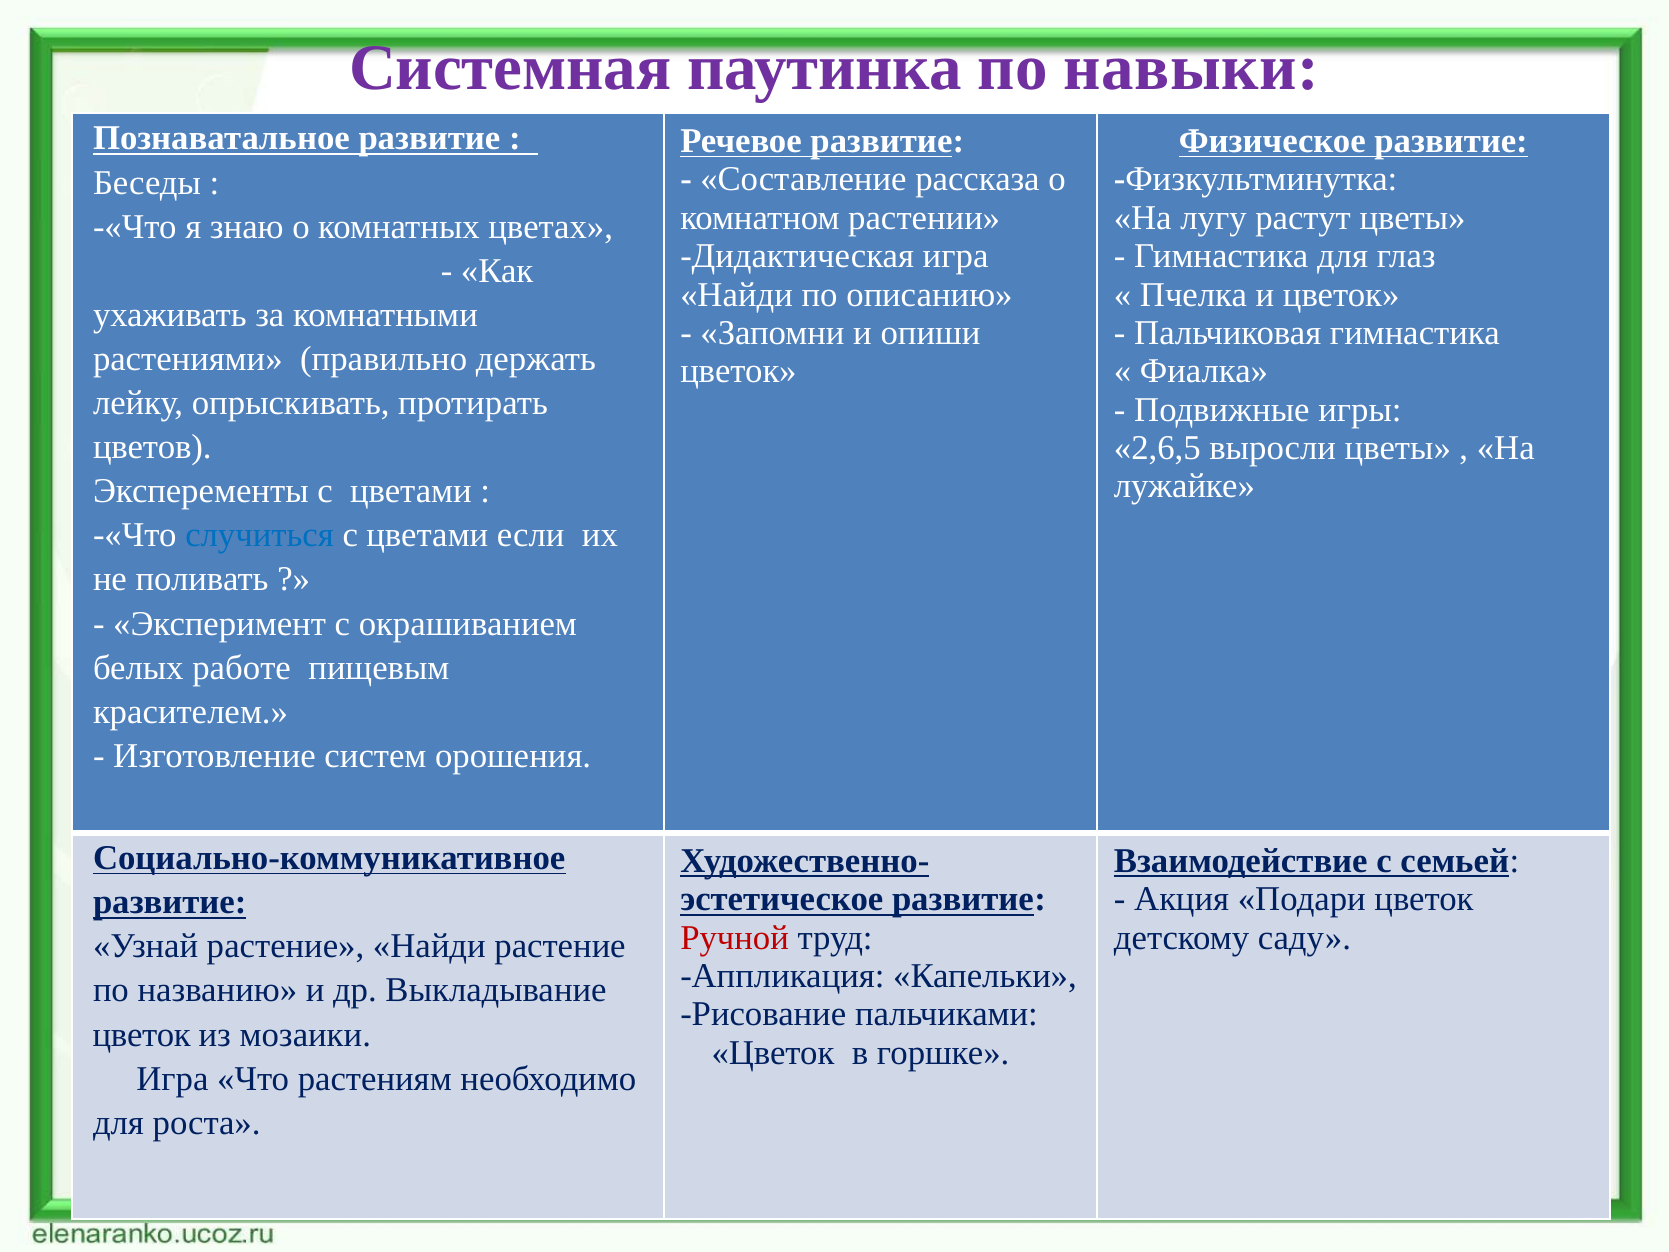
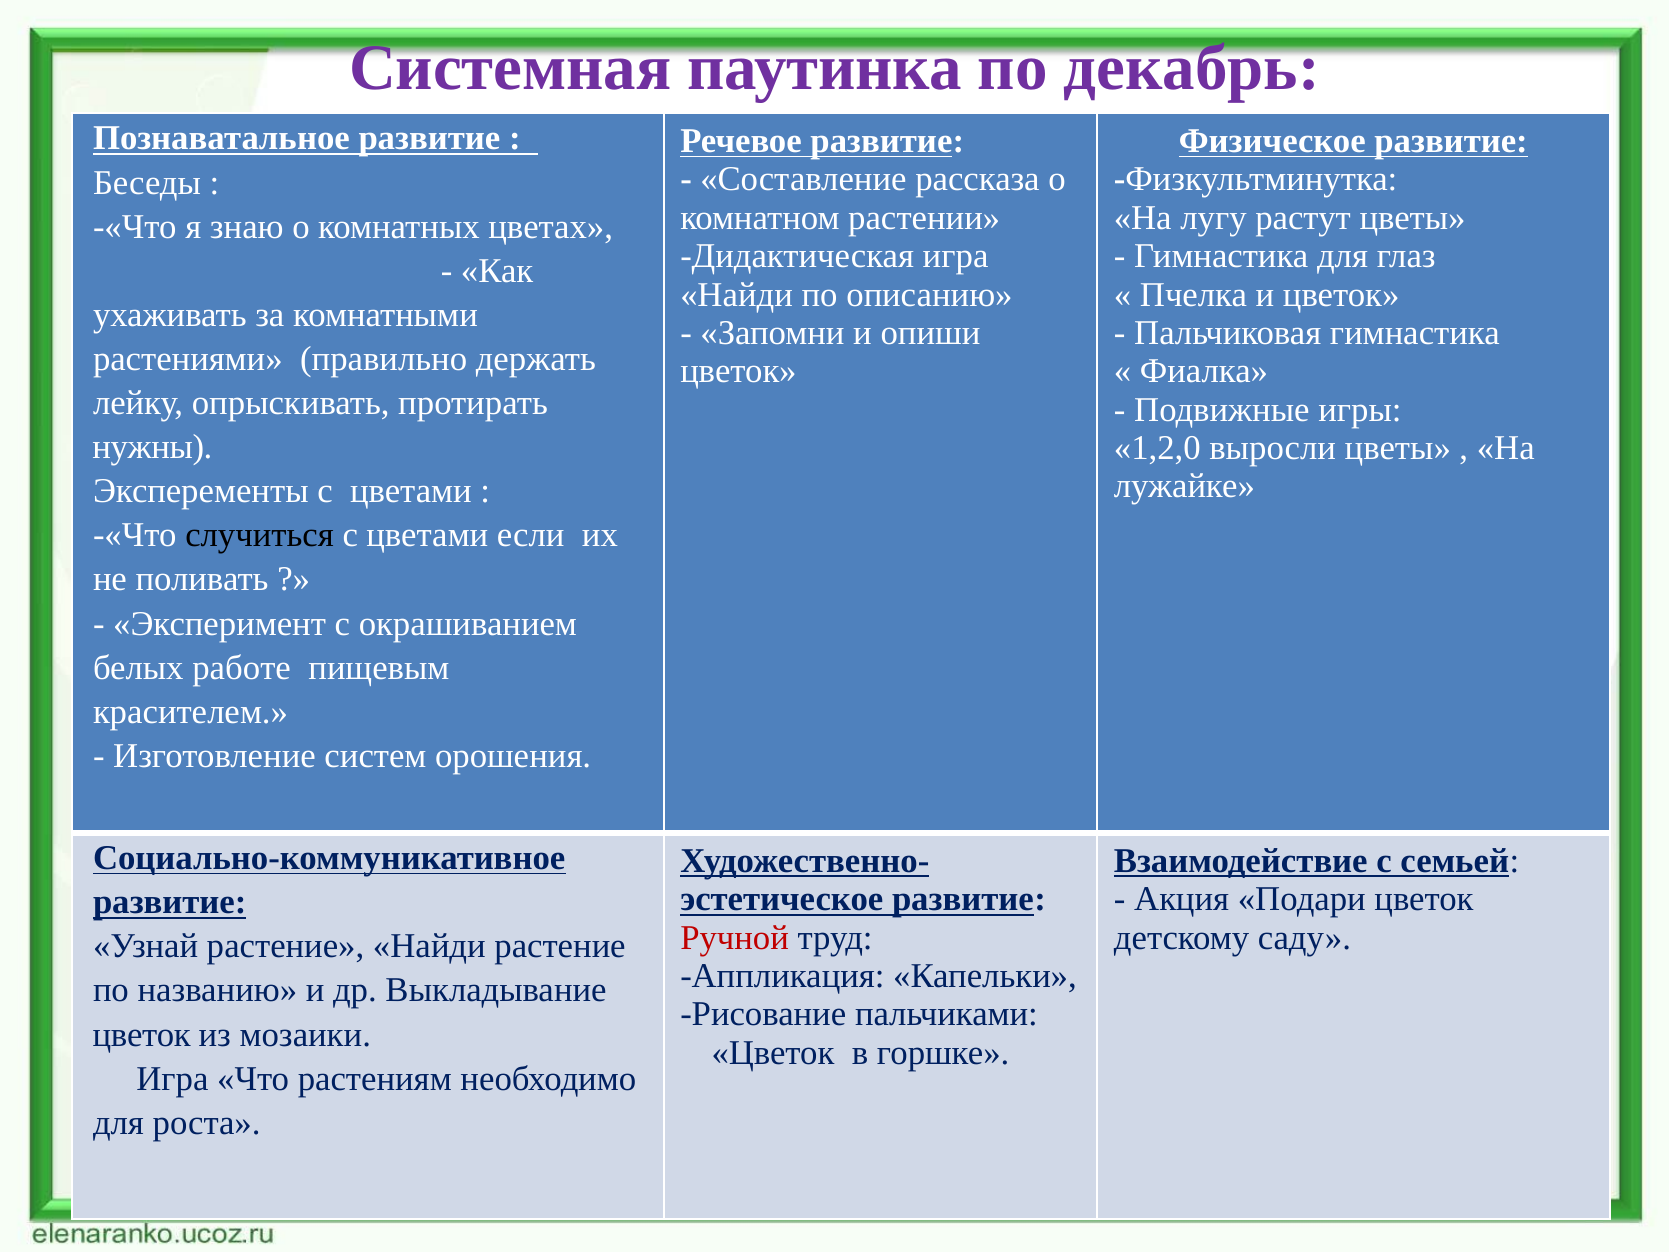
навыки: навыки -> декабрь
цветов: цветов -> нужны
2,6,5: 2,6,5 -> 1,2,0
случиться colour: blue -> black
